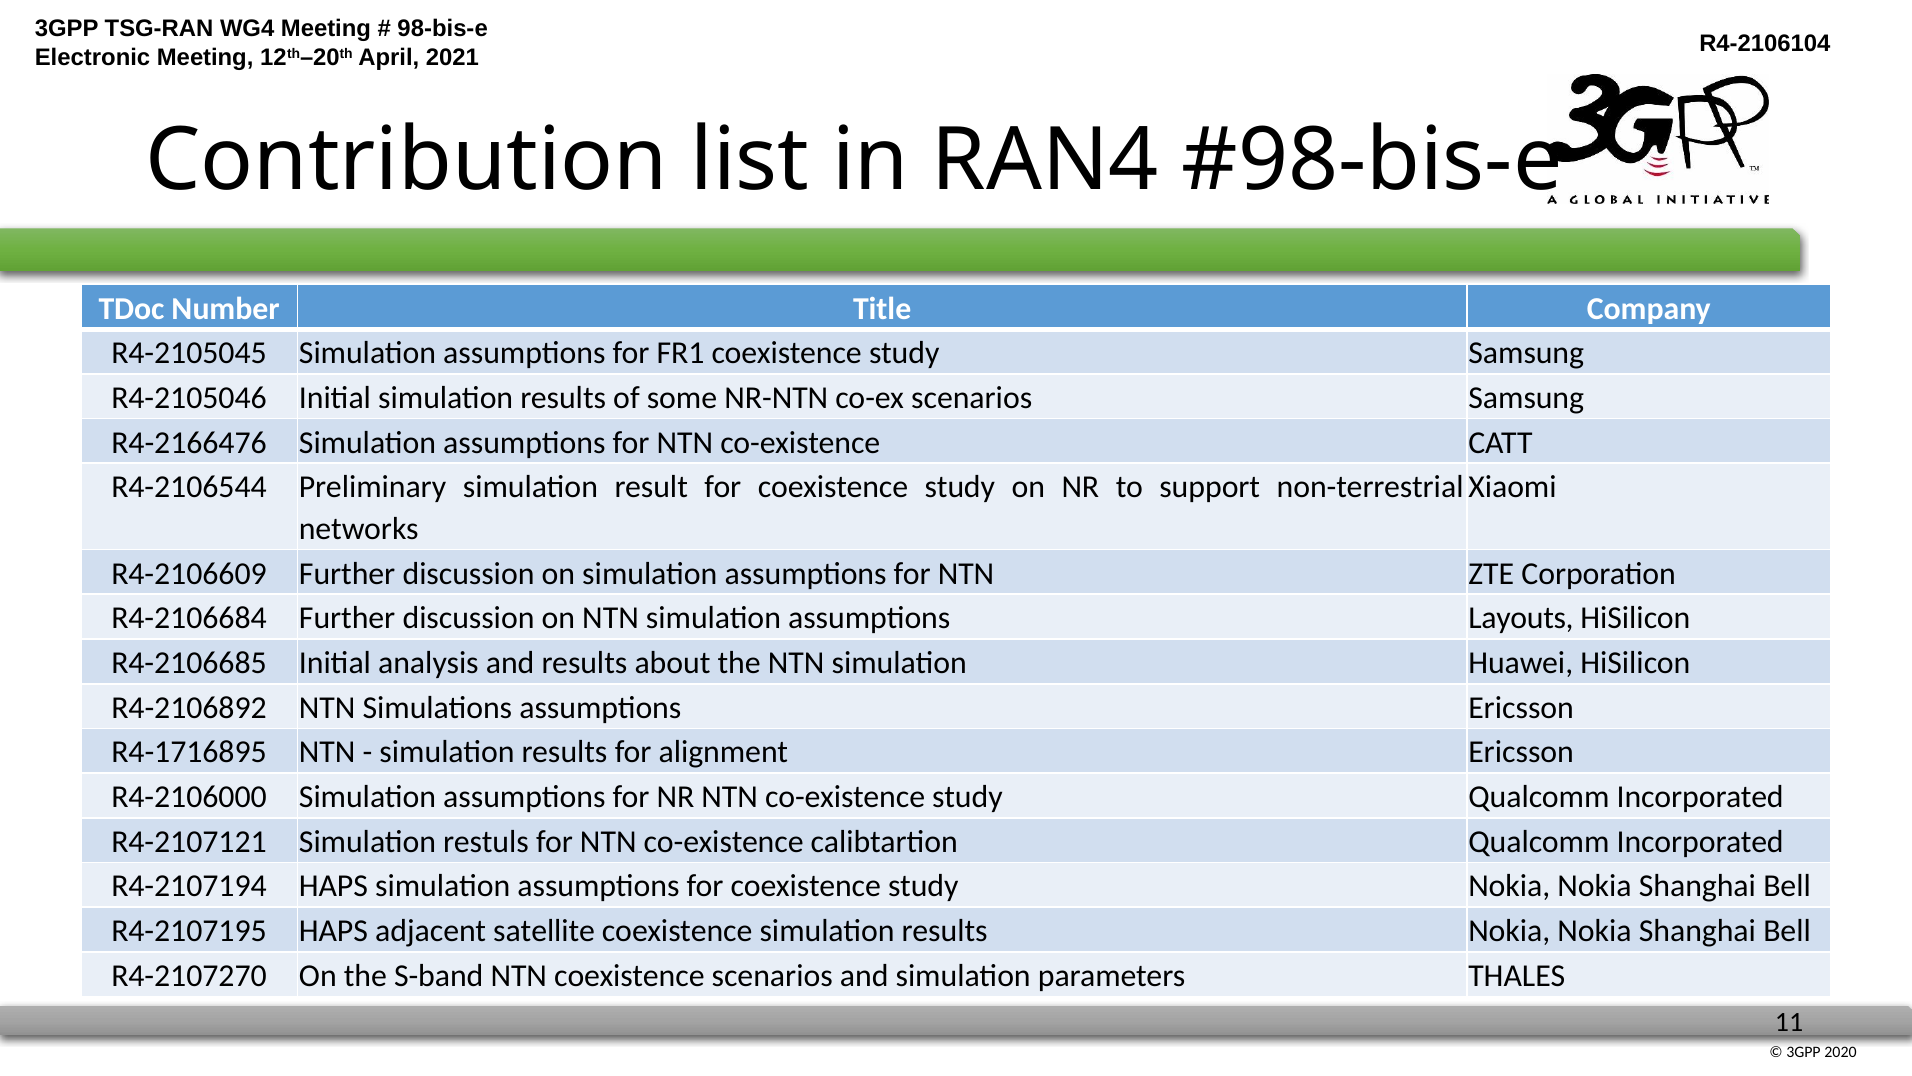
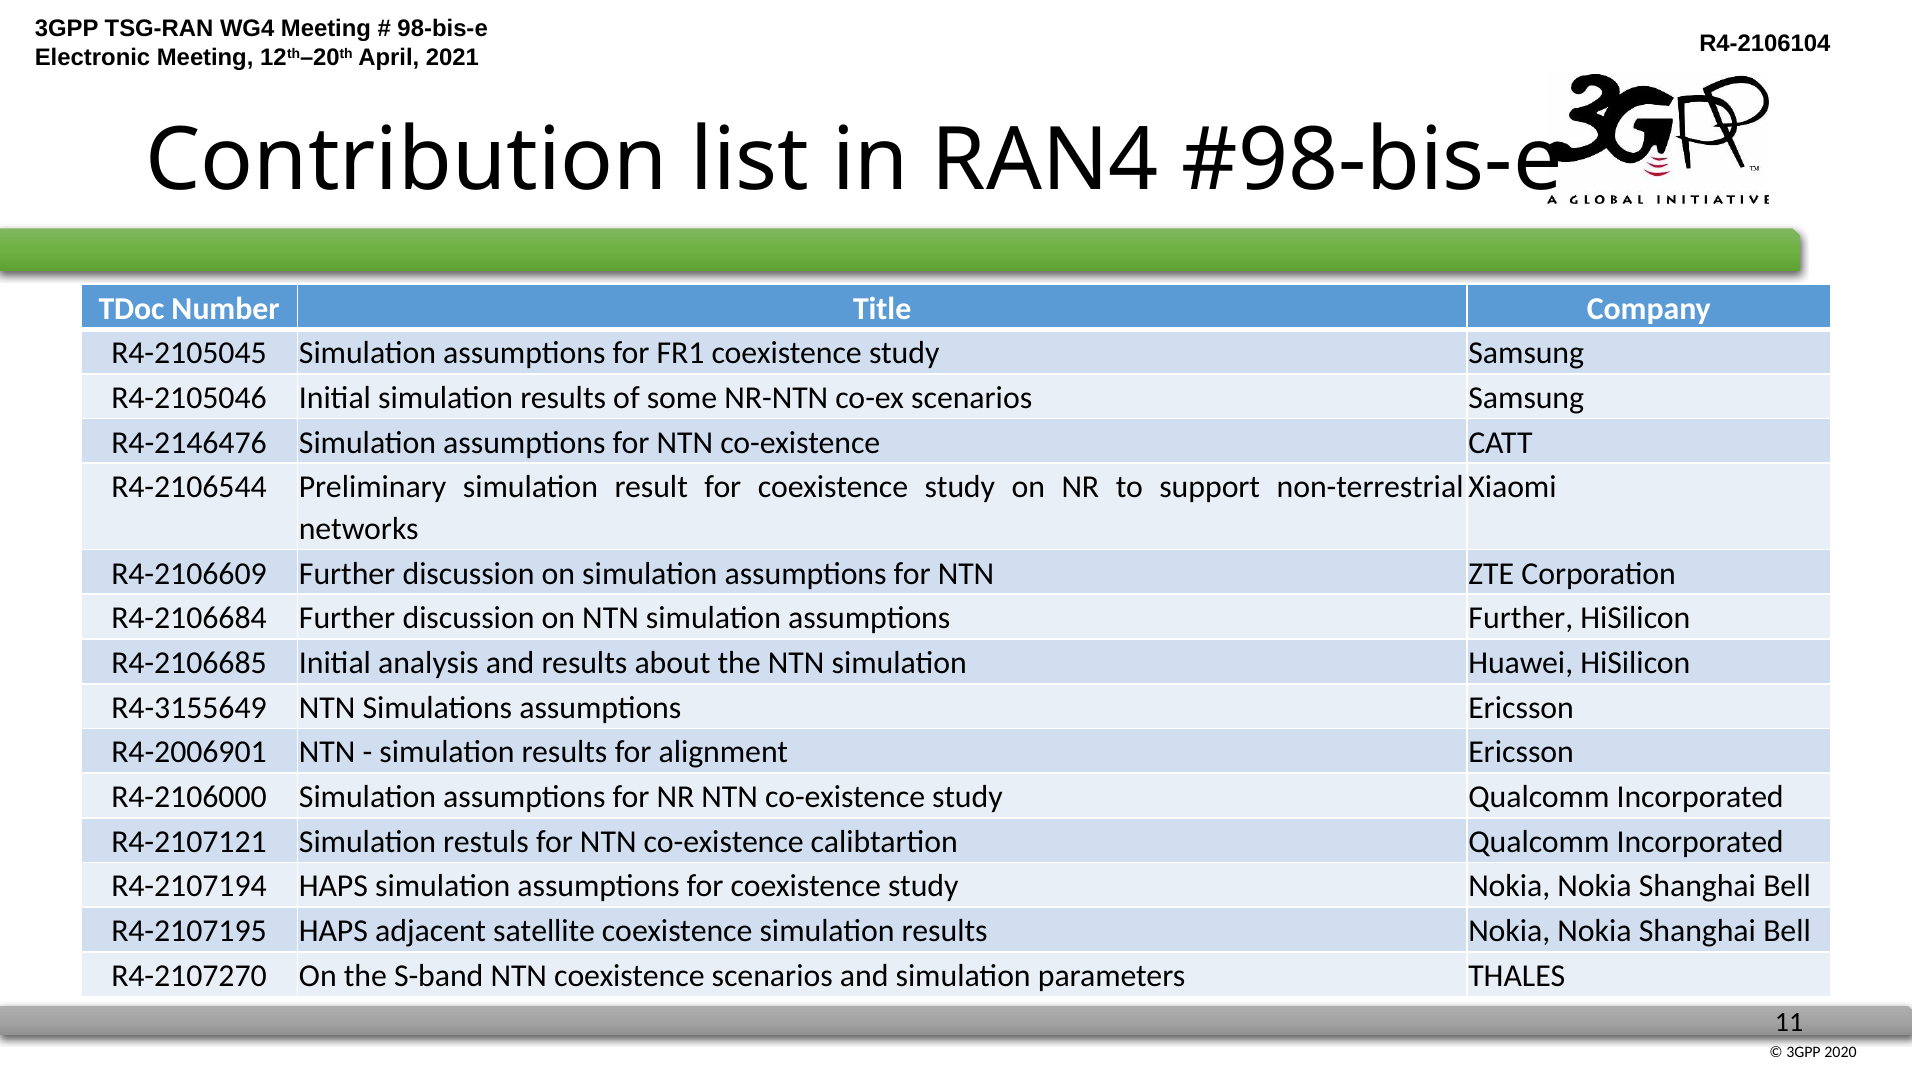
R4-2166476: R4-2166476 -> R4-2146476
assumptions Layouts: Layouts -> Further
R4-2106892: R4-2106892 -> R4-3155649
R4-1716895: R4-1716895 -> R4-2006901
